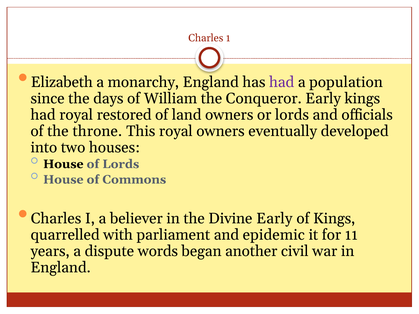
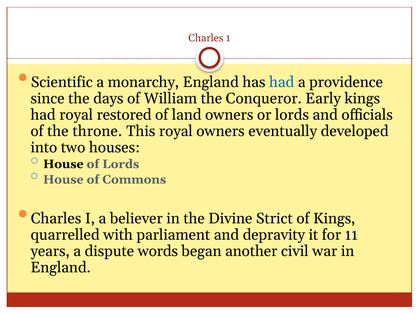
Elizabeth: Elizabeth -> Scientific
had at (282, 82) colour: purple -> blue
population: population -> providence
Divine Early: Early -> Strict
epidemic: epidemic -> depravity
